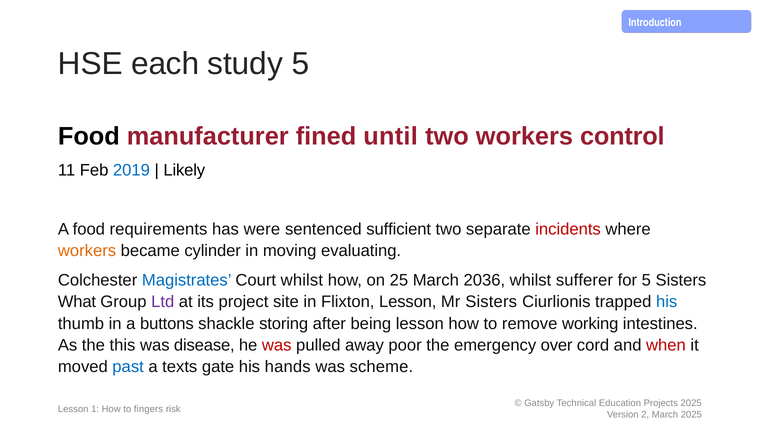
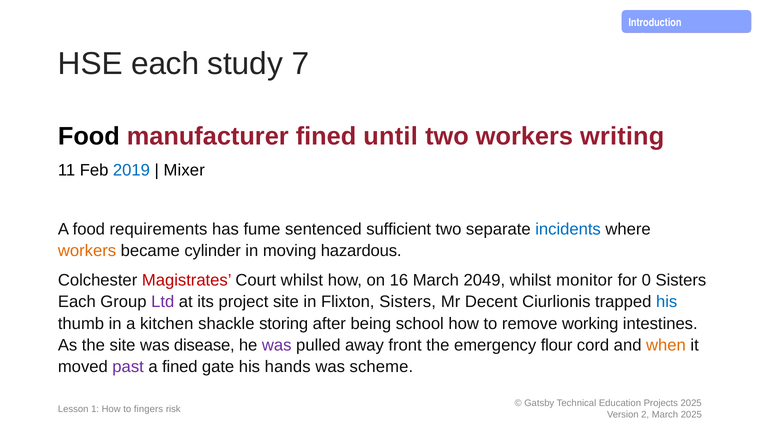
study 5: 5 -> 7
control: control -> writing
Likely: Likely -> Mixer
were: were -> fume
incidents colour: red -> blue
evaluating: evaluating -> hazardous
Magistrates colour: blue -> red
25: 25 -> 16
2036: 2036 -> 2049
sufferer: sufferer -> monitor
for 5: 5 -> 0
What at (77, 302): What -> Each
Flixton Lesson: Lesson -> Sisters
Mr Sisters: Sisters -> Decent
buttons: buttons -> kitchen
being lesson: lesson -> school
the this: this -> site
was at (277, 345) colour: red -> purple
poor: poor -> front
over: over -> flour
when colour: red -> orange
past colour: blue -> purple
a texts: texts -> fined
